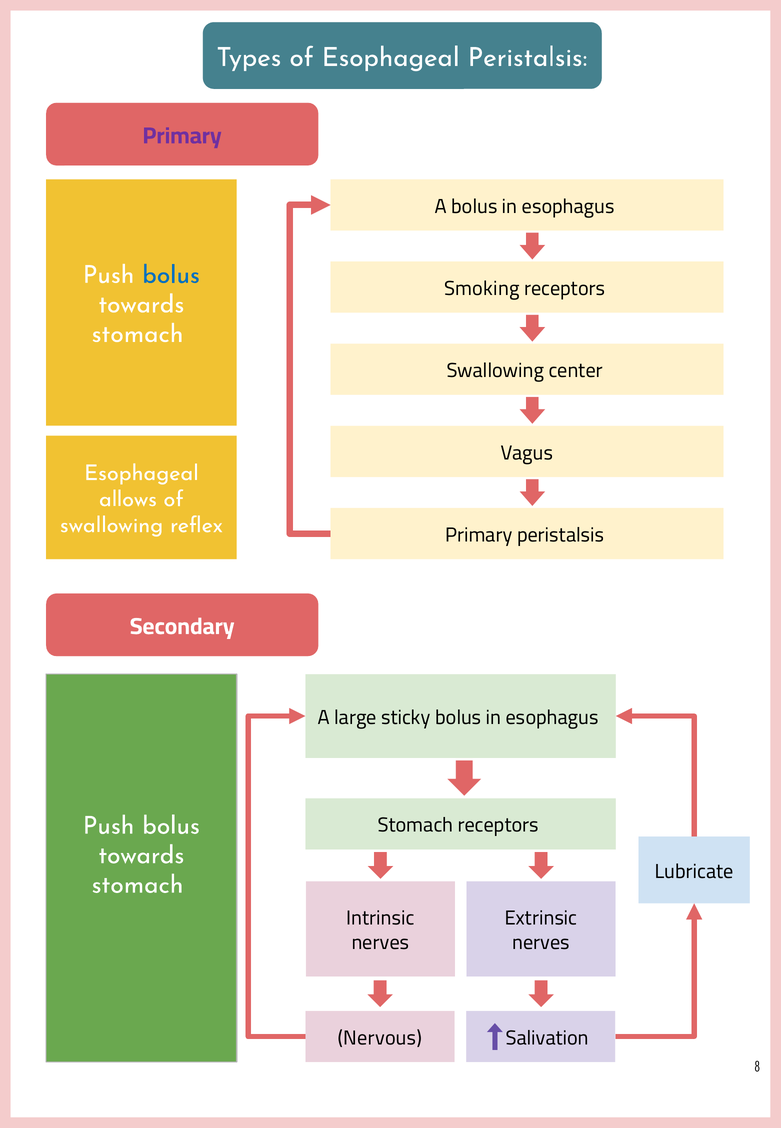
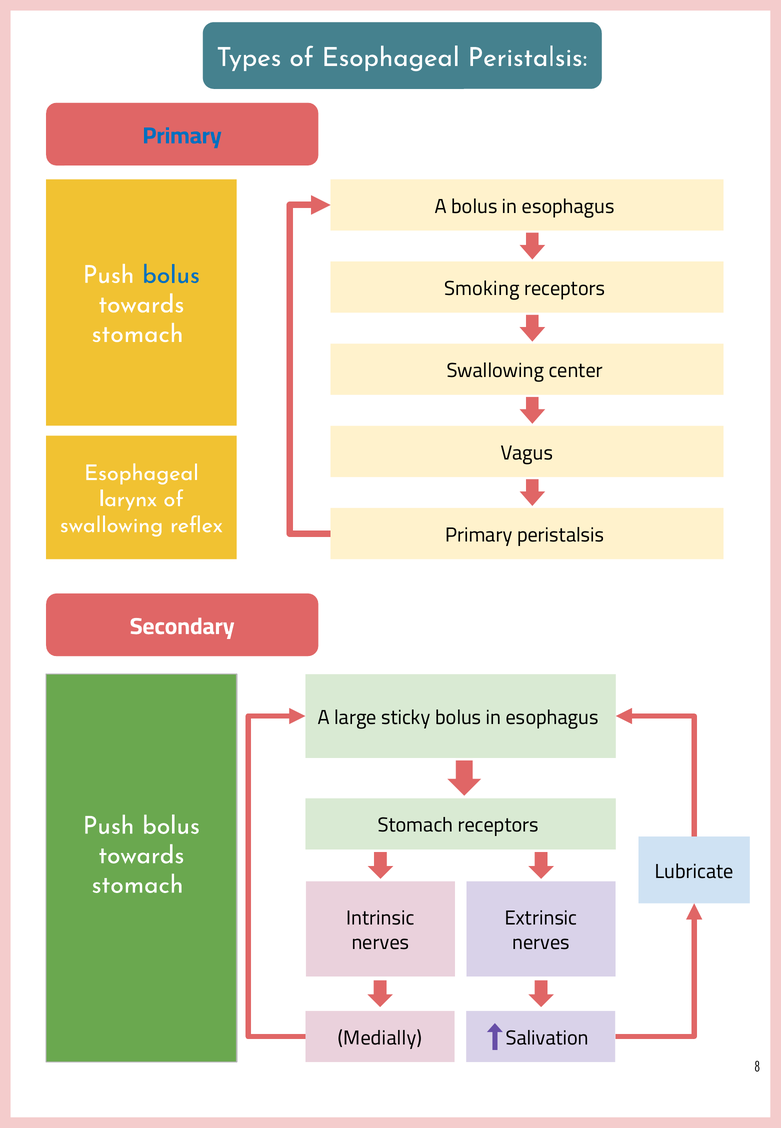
Primary at (182, 136) colour: purple -> blue
allows: allows -> larynx
Nervous: Nervous -> Medially
